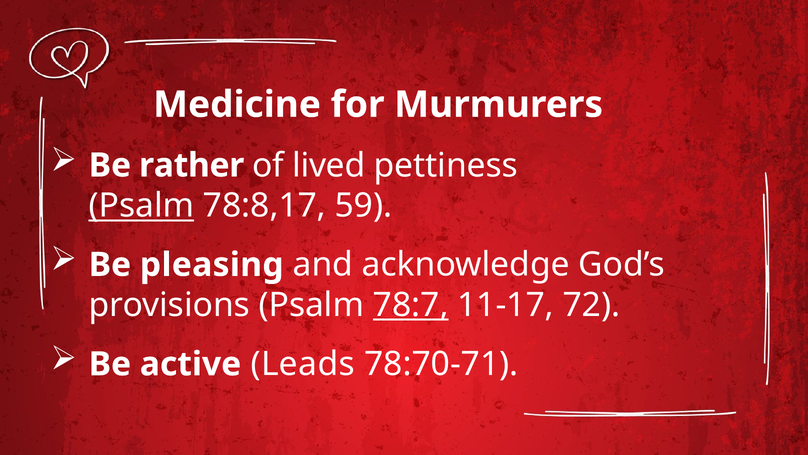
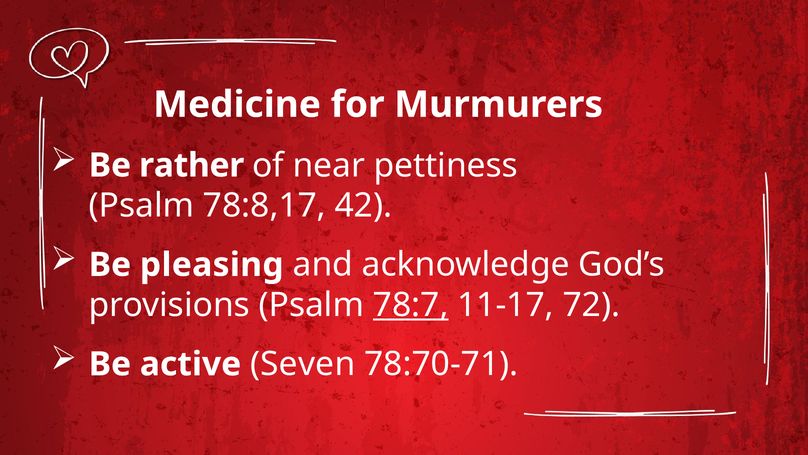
lived: lived -> near
Psalm at (141, 206) underline: present -> none
59: 59 -> 42
Leads: Leads -> Seven
